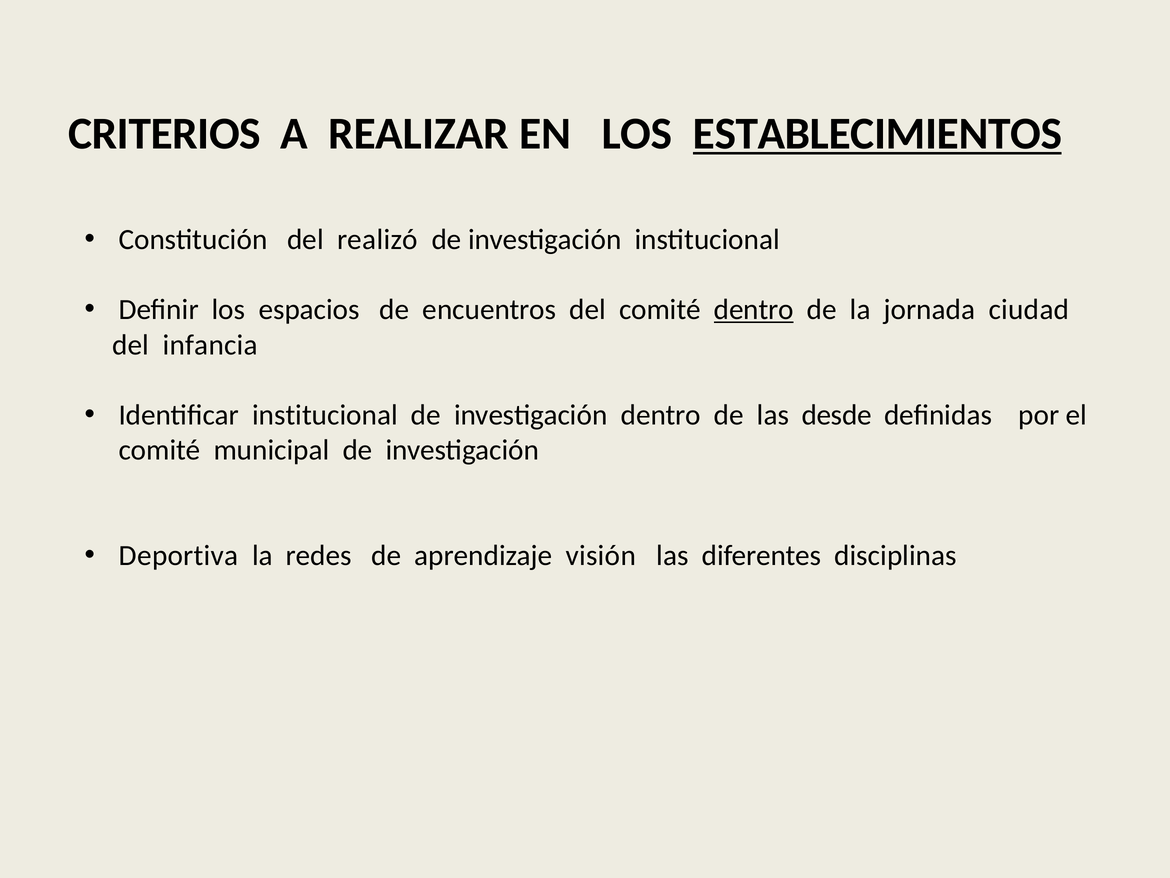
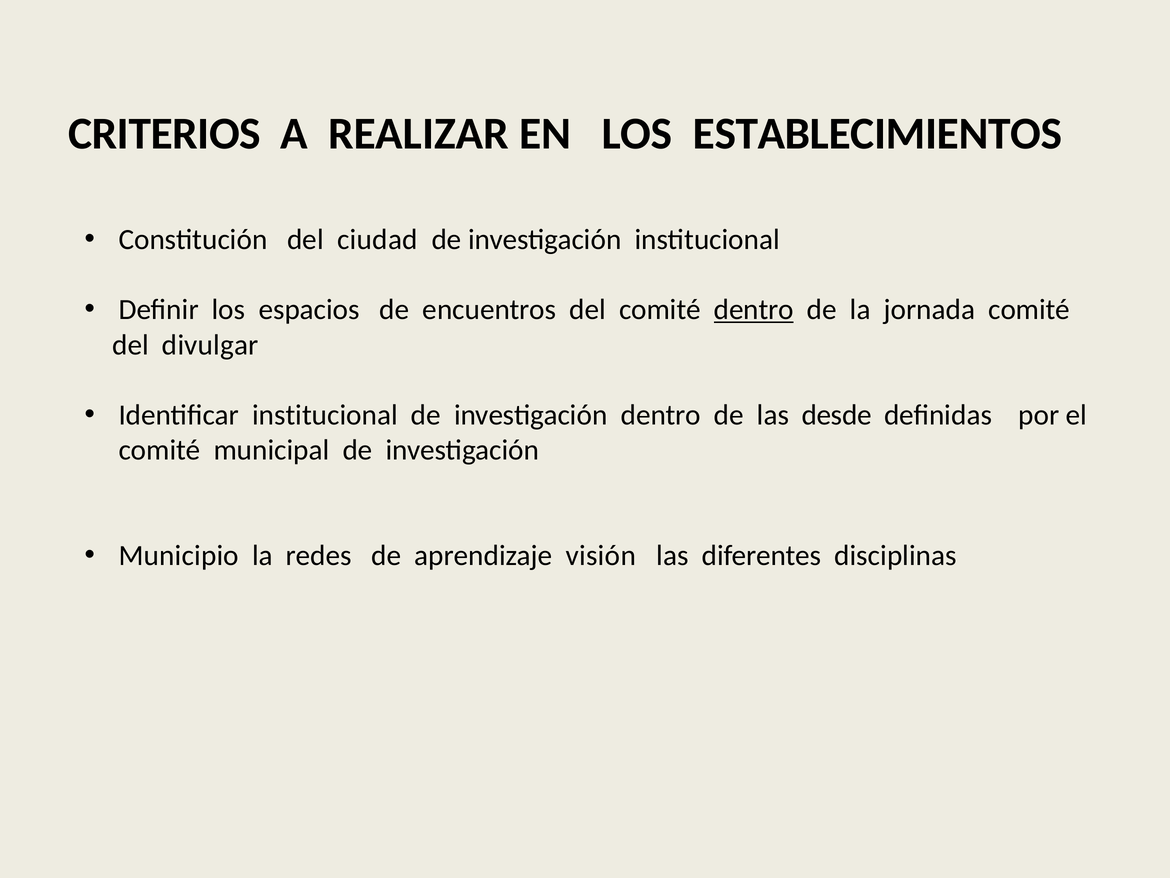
ESTABLECIMIENTOS underline: present -> none
realizó: realizó -> ciudad
jornada ciudad: ciudad -> comité
infancia: infancia -> divulgar
Deportiva: Deportiva -> Municipio
